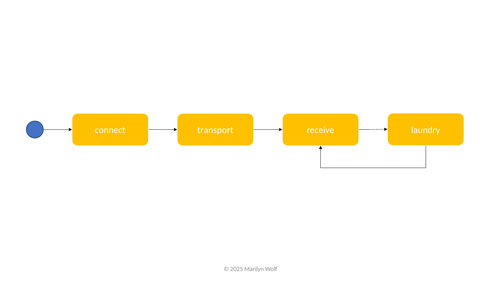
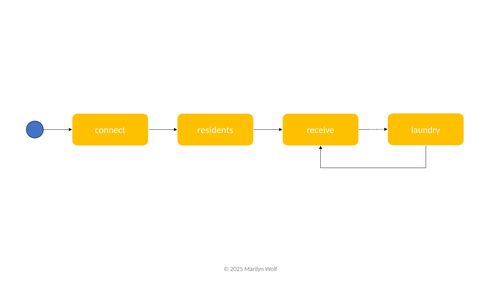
transport: transport -> residents
